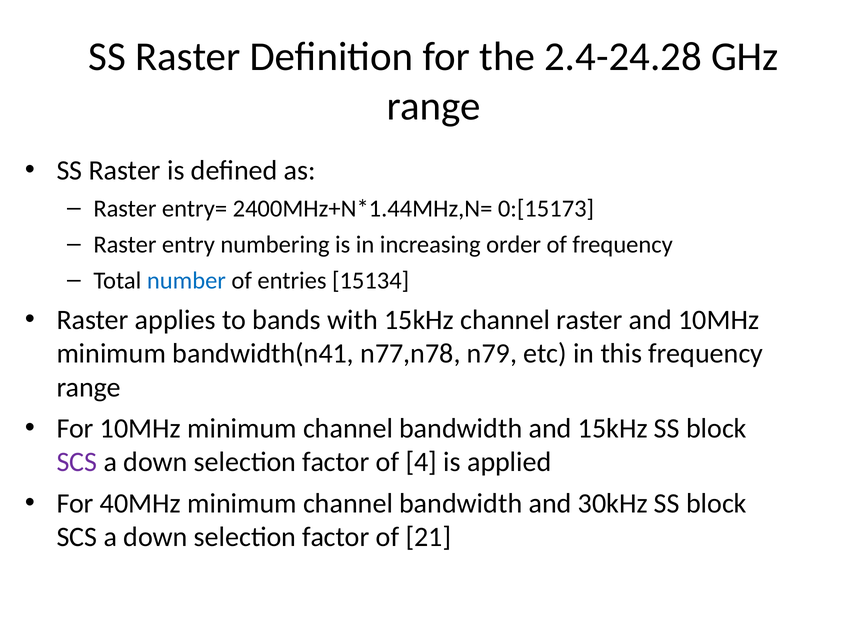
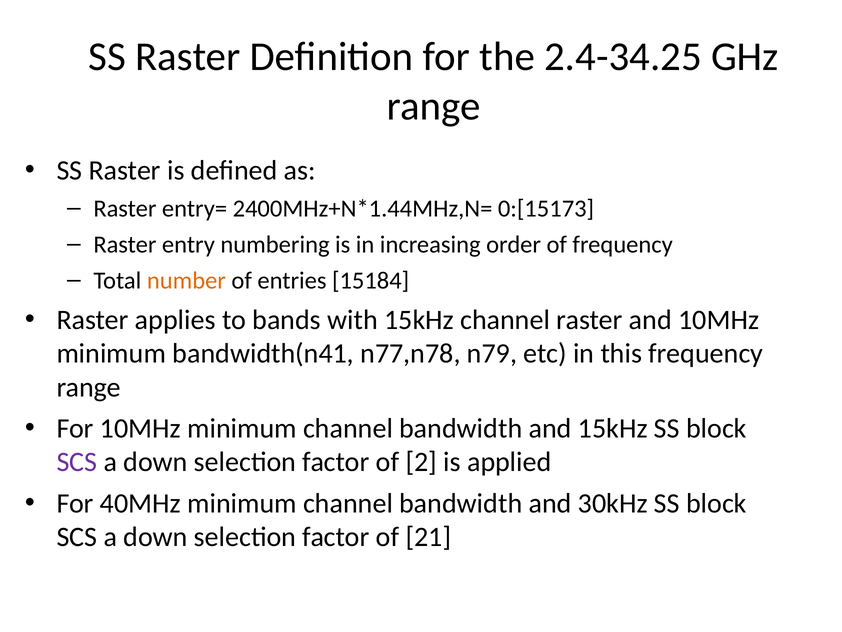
2.4-24.28: 2.4-24.28 -> 2.4-34.25
number colour: blue -> orange
15134: 15134 -> 15184
4: 4 -> 2
